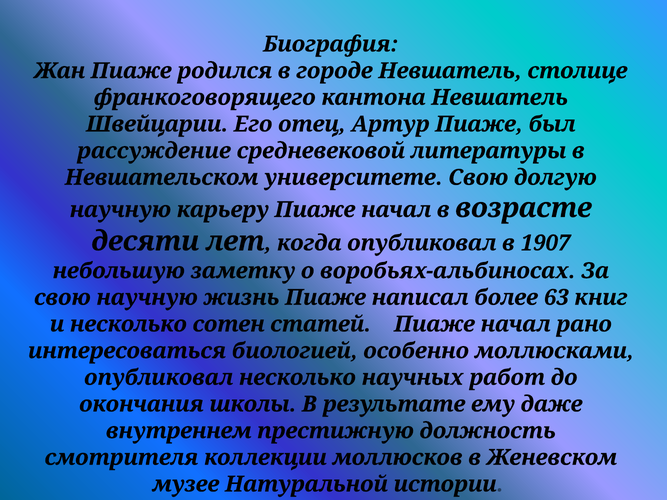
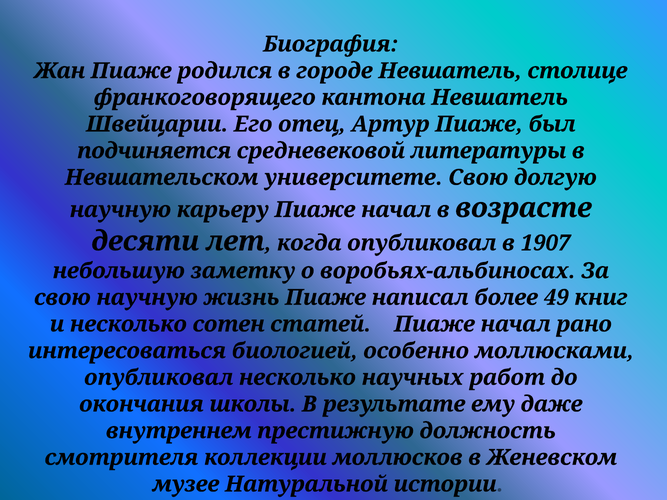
рассуждение: рассуждение -> подчиняется
63: 63 -> 49
